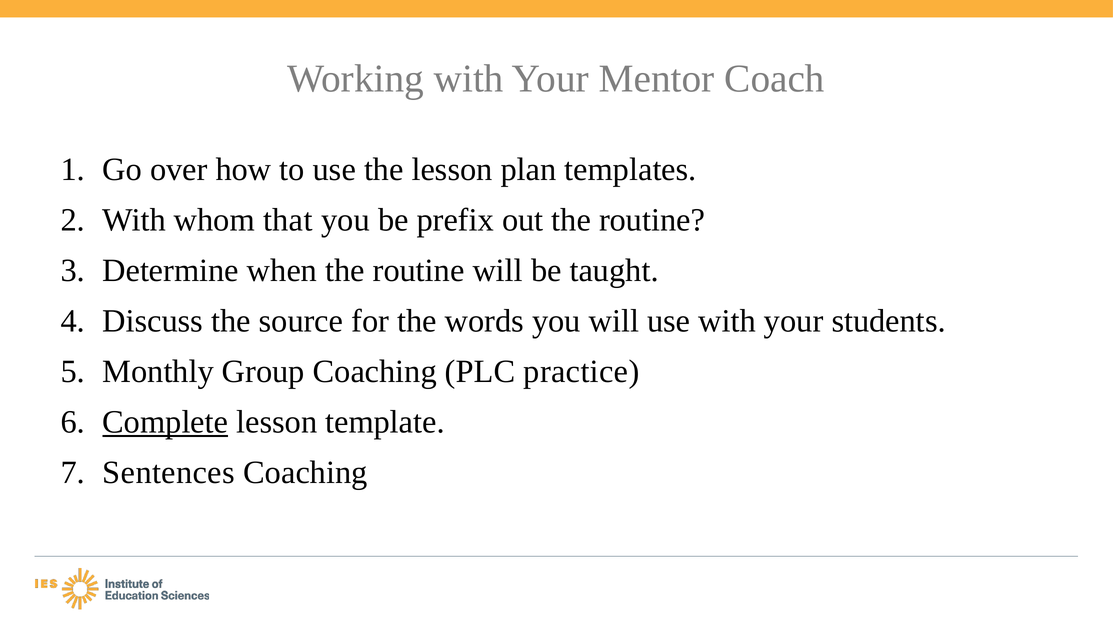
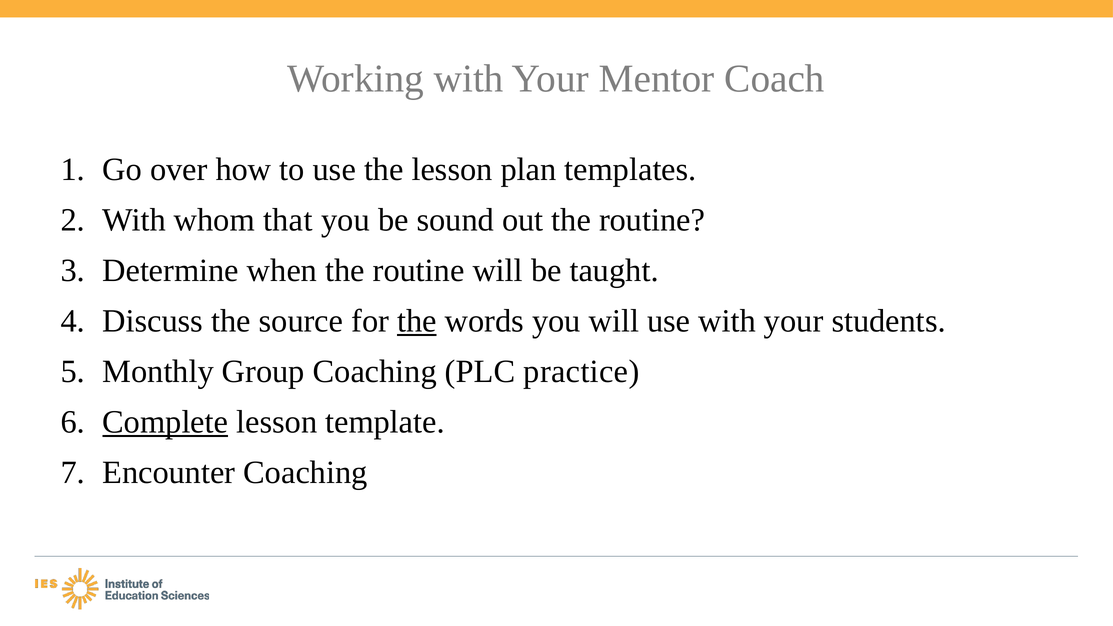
prefix: prefix -> sound
the at (417, 321) underline: none -> present
Sentences: Sentences -> Encounter
